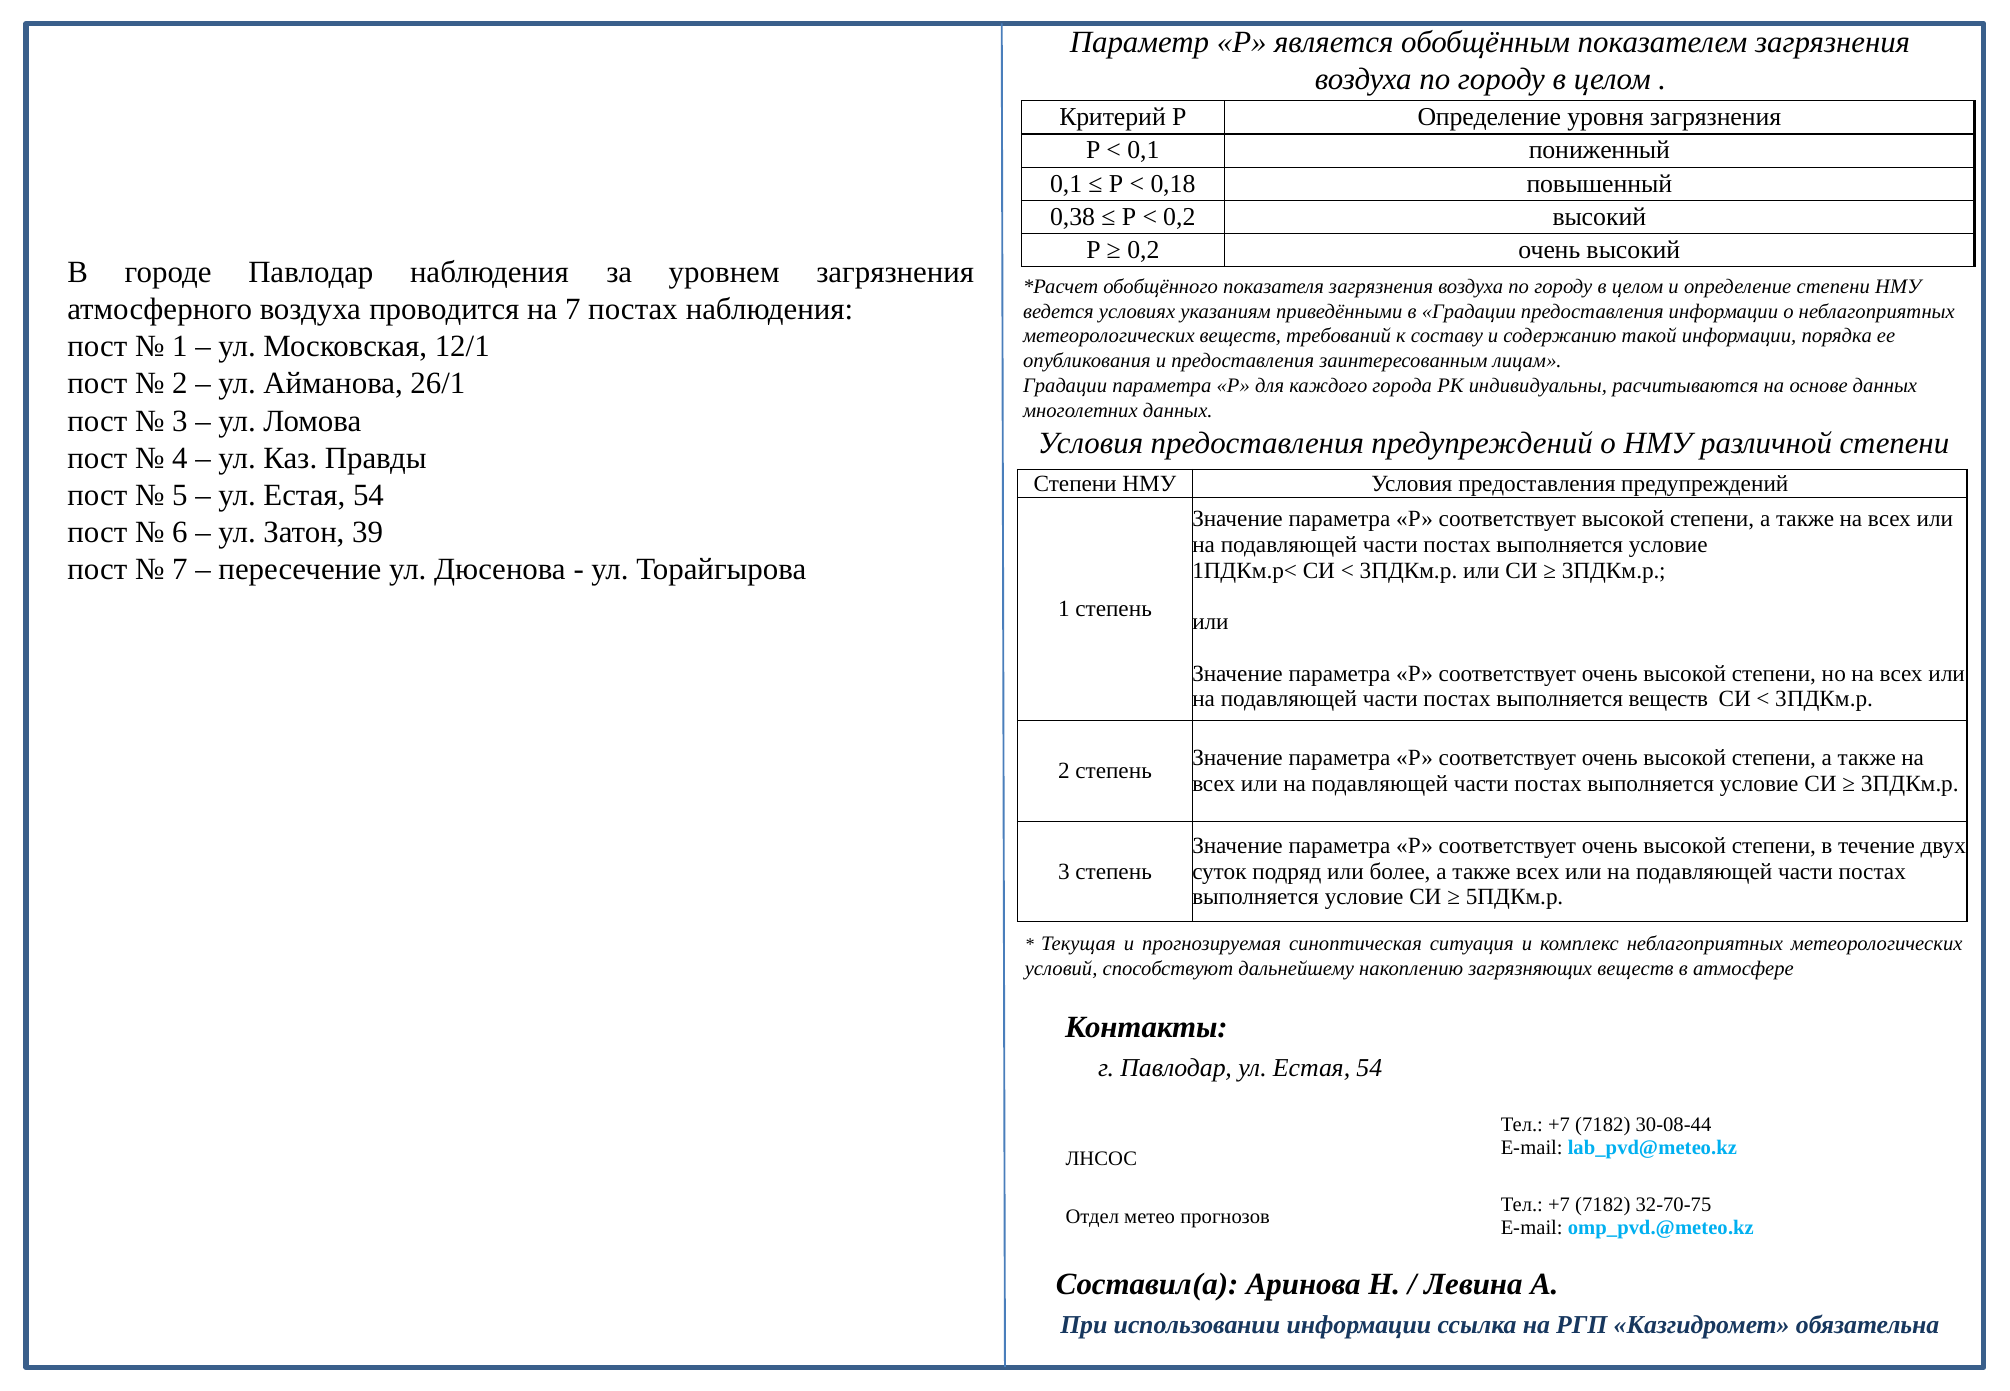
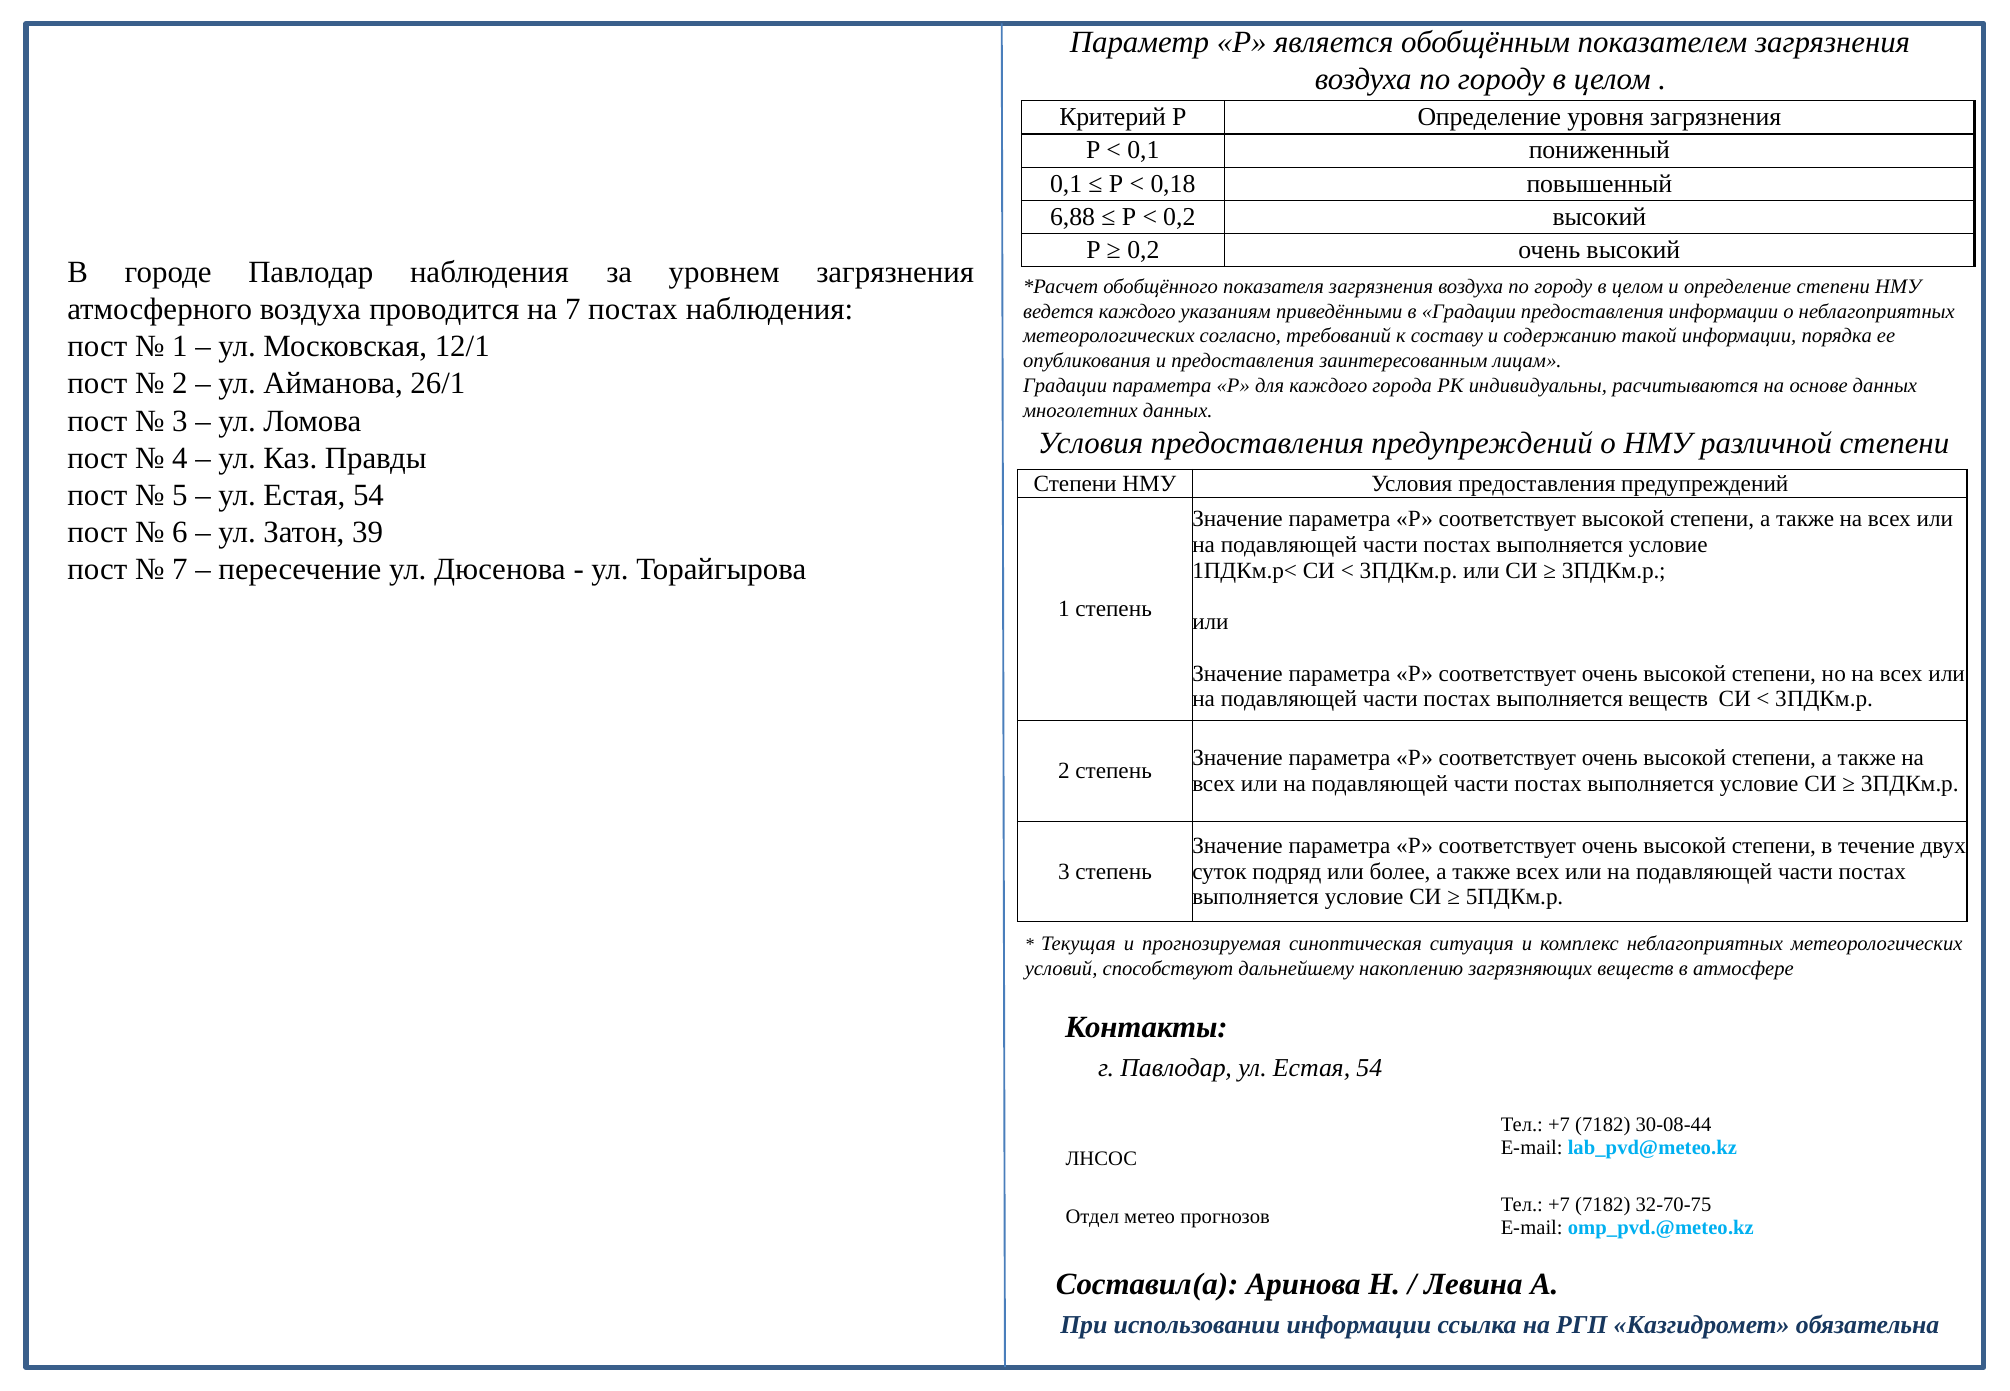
0,38: 0,38 -> 6,88
ведется условиях: условиях -> каждого
метеорологических веществ: веществ -> согласно
